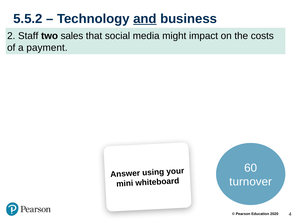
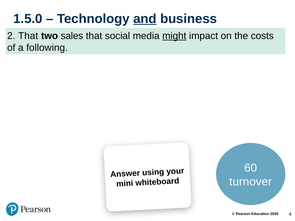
5.5.2: 5.5.2 -> 1.5.0
2 Staff: Staff -> That
might underline: none -> present
payment: payment -> following
